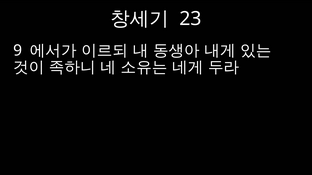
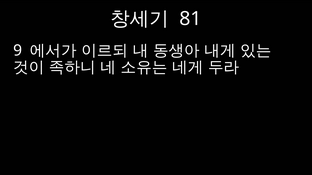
23: 23 -> 81
